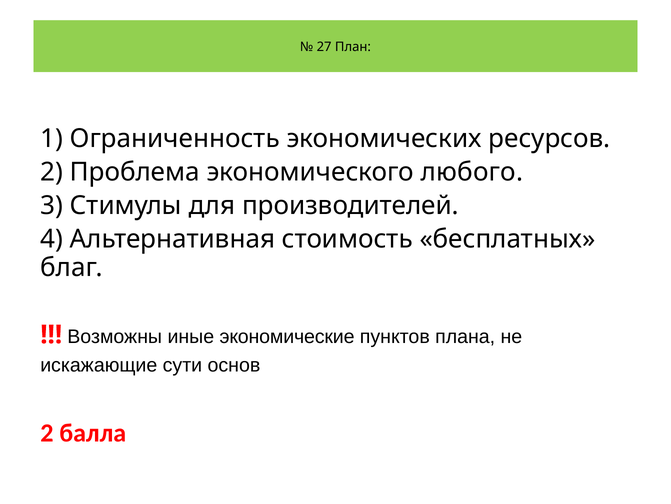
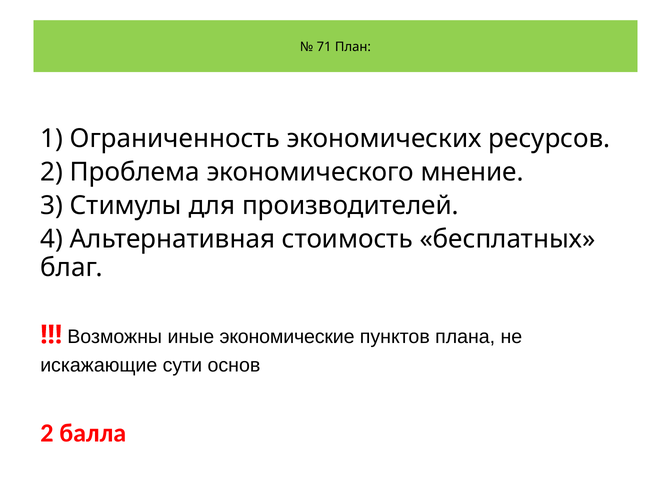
27: 27 -> 71
любого: любого -> мнение
